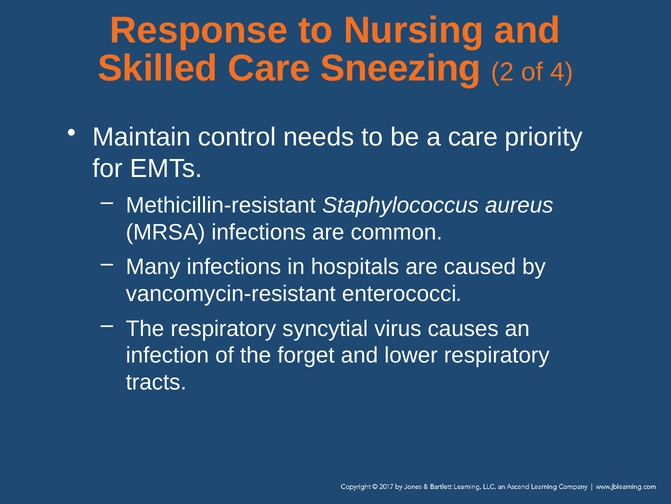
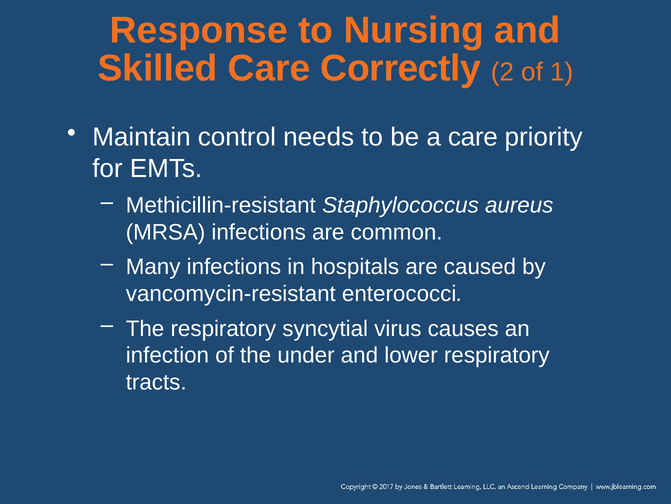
Sneezing: Sneezing -> Correctly
4: 4 -> 1
forget: forget -> under
